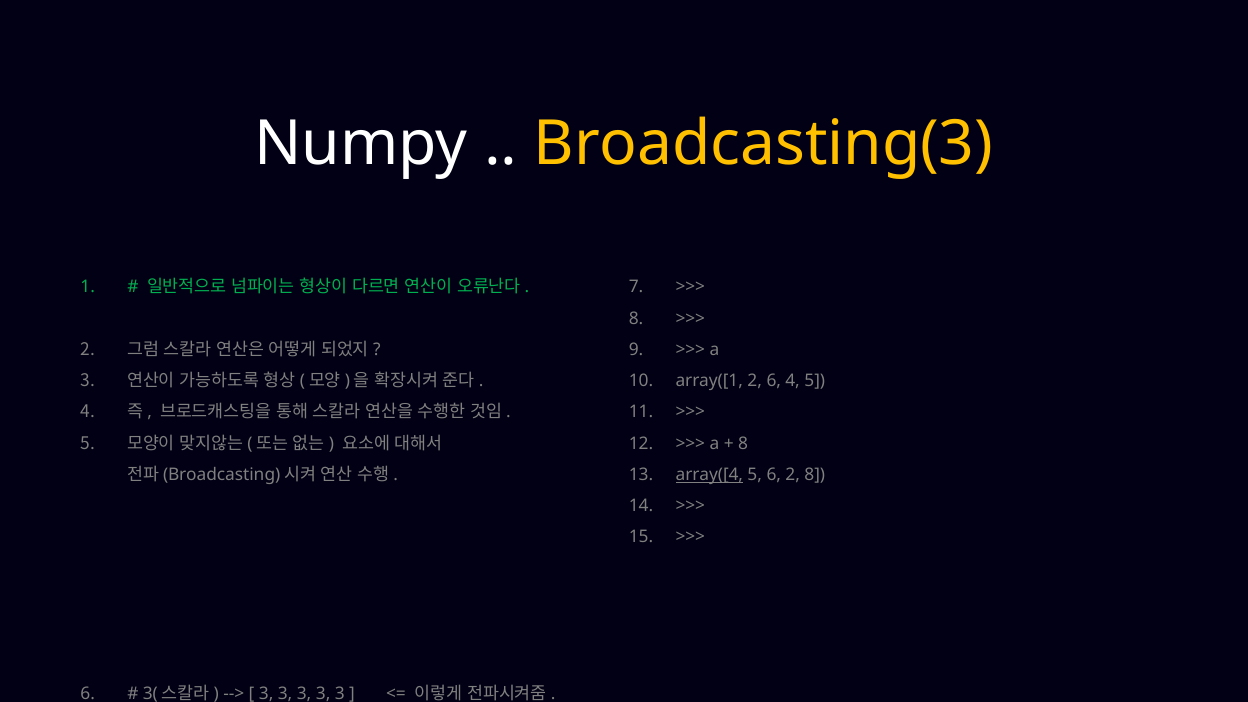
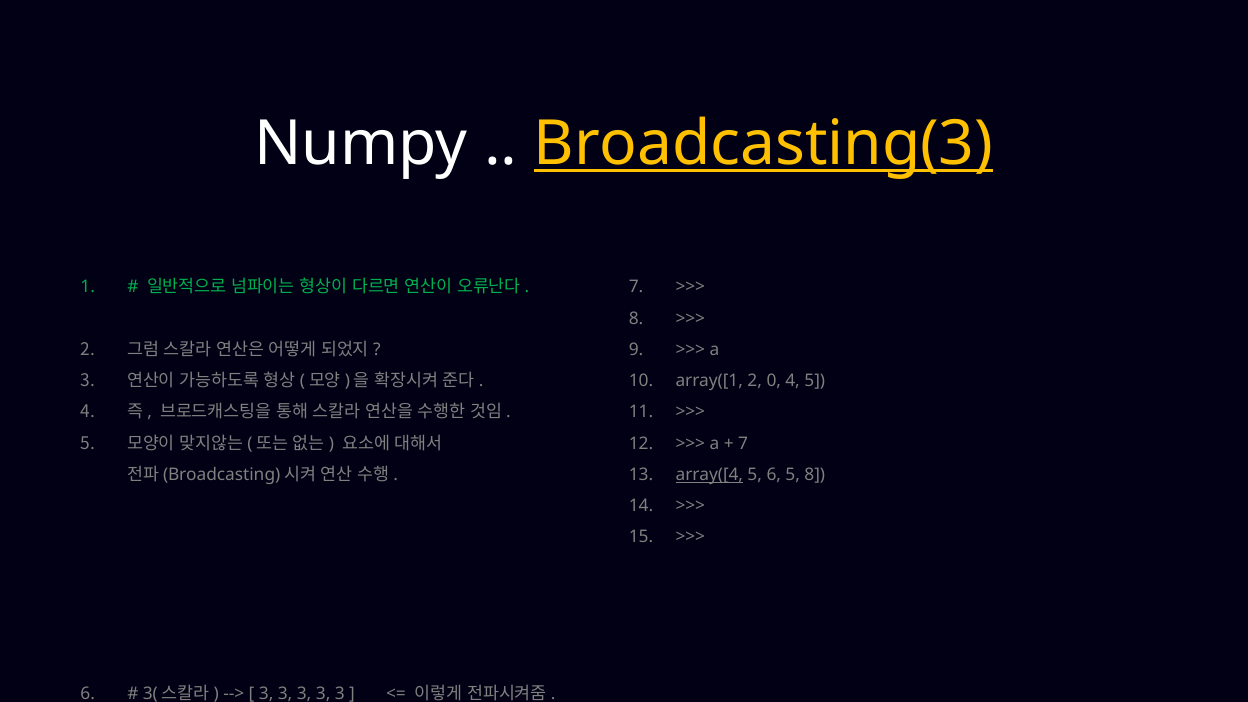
Broadcasting(3 underline: none -> present
2 6: 6 -> 0
8 at (743, 443): 8 -> 7
6 2: 2 -> 5
